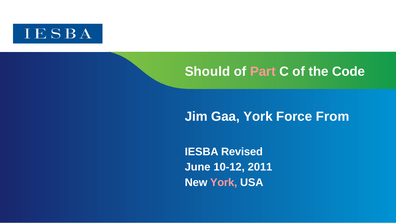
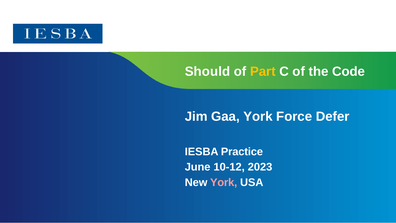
Part colour: pink -> yellow
From: From -> Defer
Revised: Revised -> Practice
2011: 2011 -> 2023
